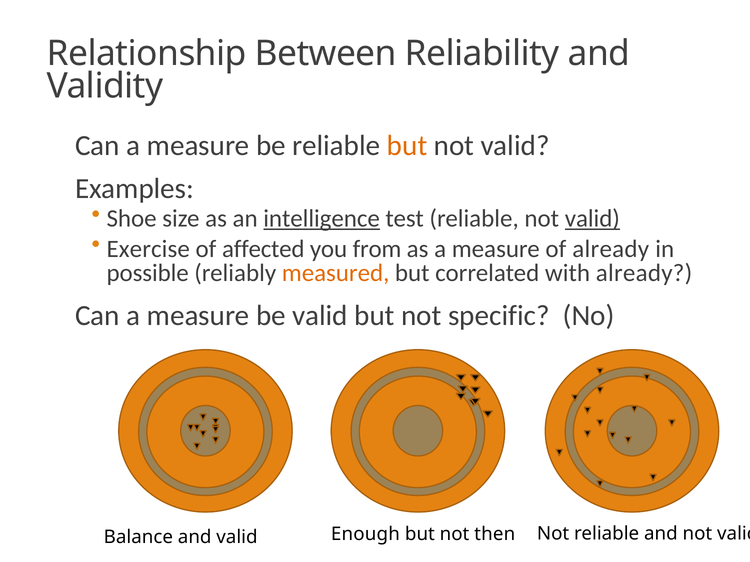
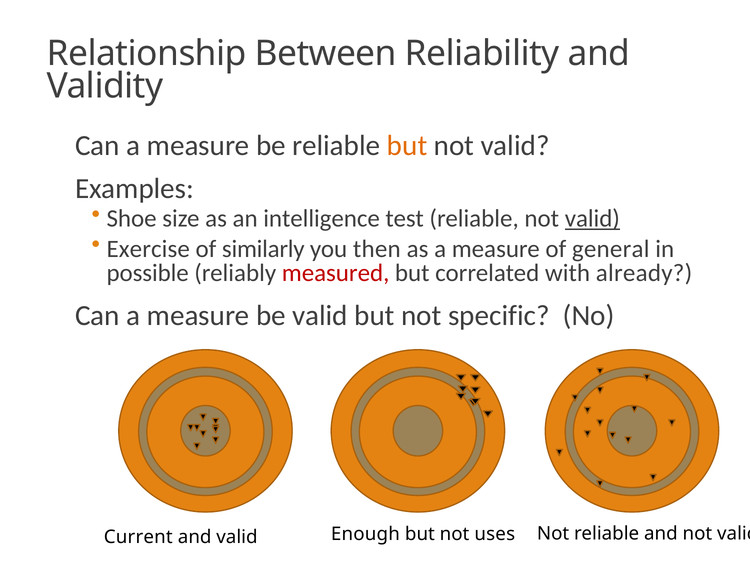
intelligence underline: present -> none
affected: affected -> similarly
from: from -> then
of already: already -> general
measured colour: orange -> red
Balance: Balance -> Current
then: then -> uses
